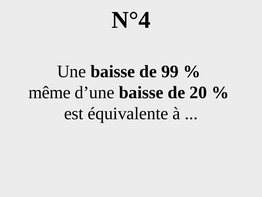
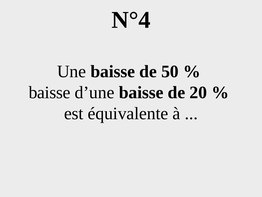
99: 99 -> 50
même at (50, 92): même -> baisse
